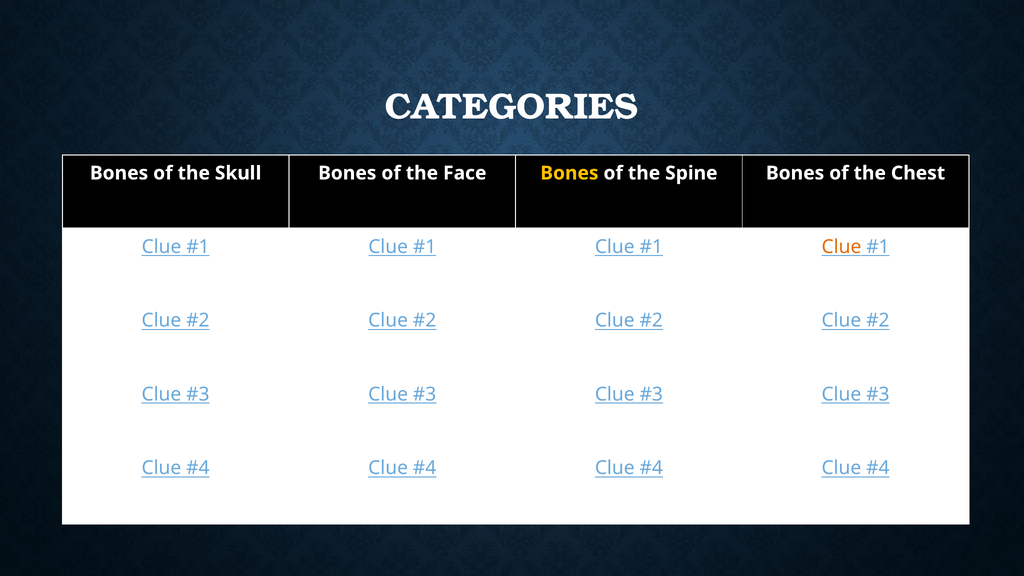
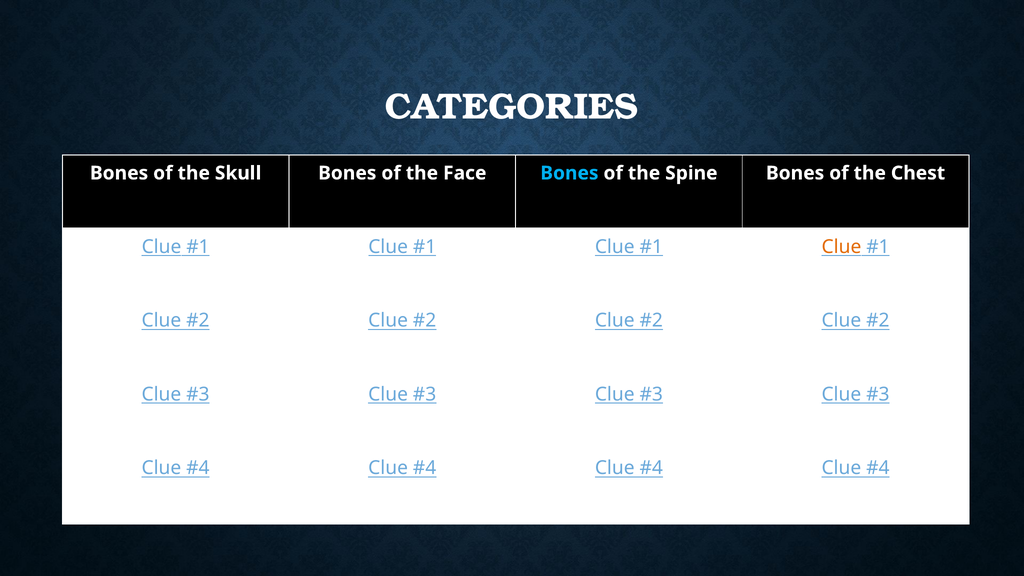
Bones at (569, 173) colour: yellow -> light blue
